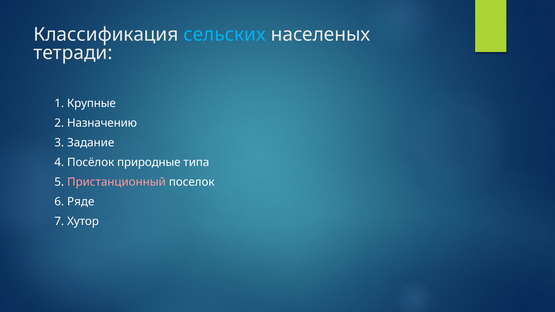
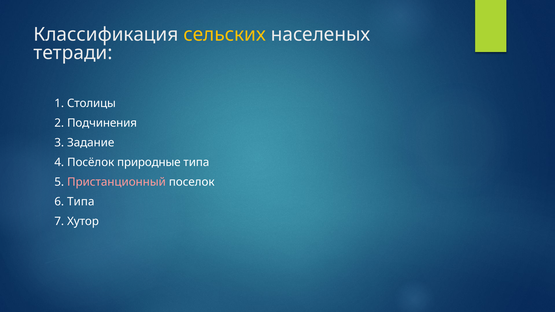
сельских colour: light blue -> yellow
Крупные: Крупные -> Столицы
Назначению: Назначению -> Подчинения
6 Ряде: Ряде -> Типа
